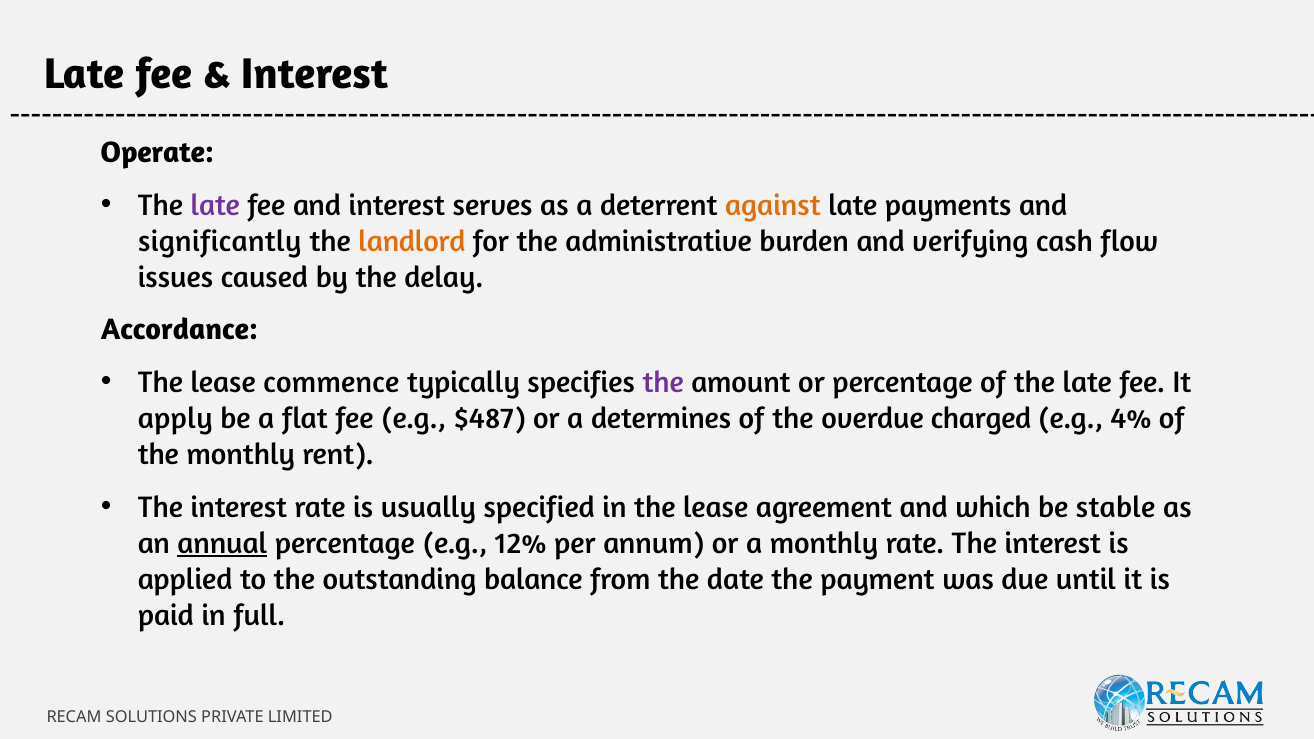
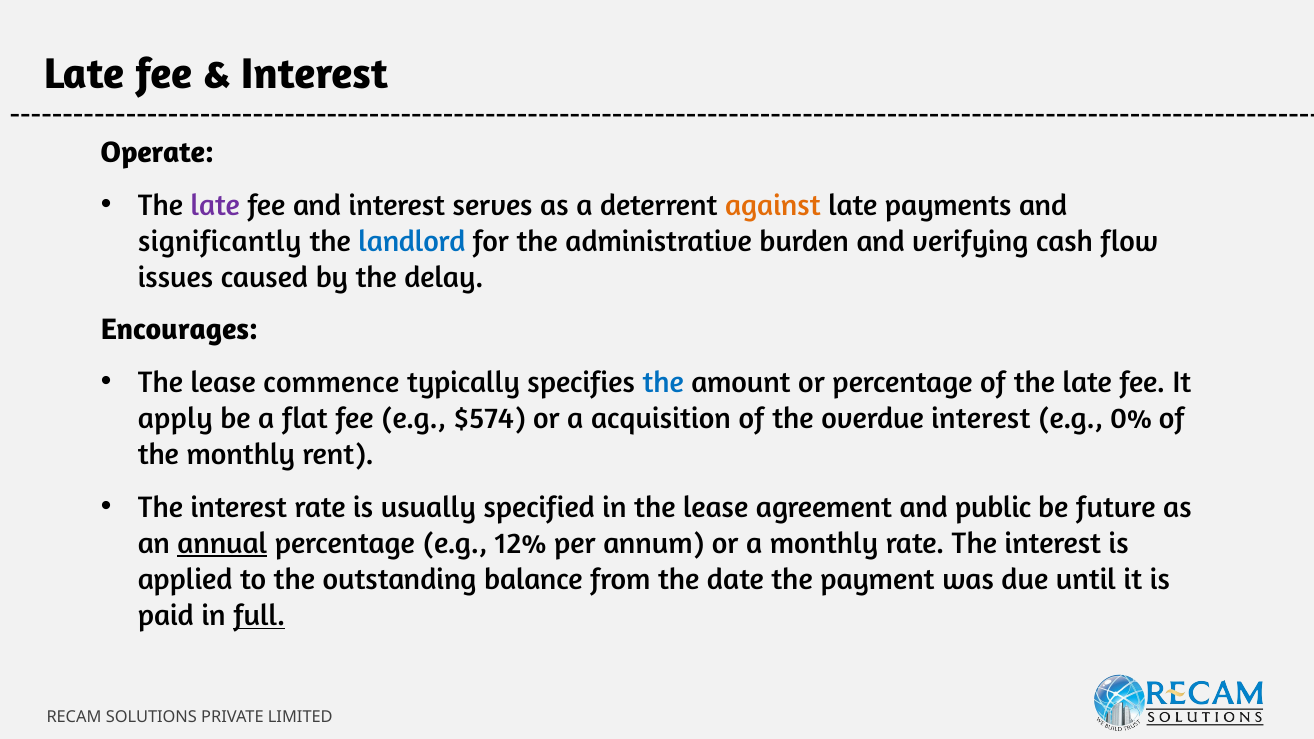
landlord colour: orange -> blue
Accordance: Accordance -> Encourages
the at (663, 383) colour: purple -> blue
$487: $487 -> $574
determines: determines -> acquisition
overdue charged: charged -> interest
4%: 4% -> 0%
which: which -> public
stable: stable -> future
full underline: none -> present
